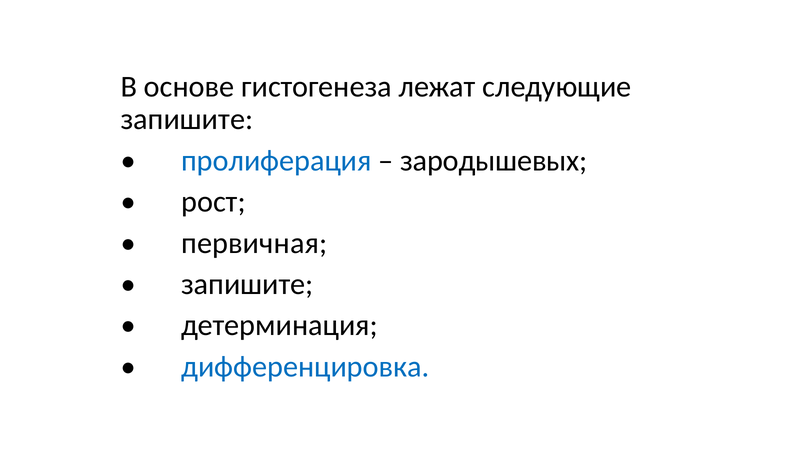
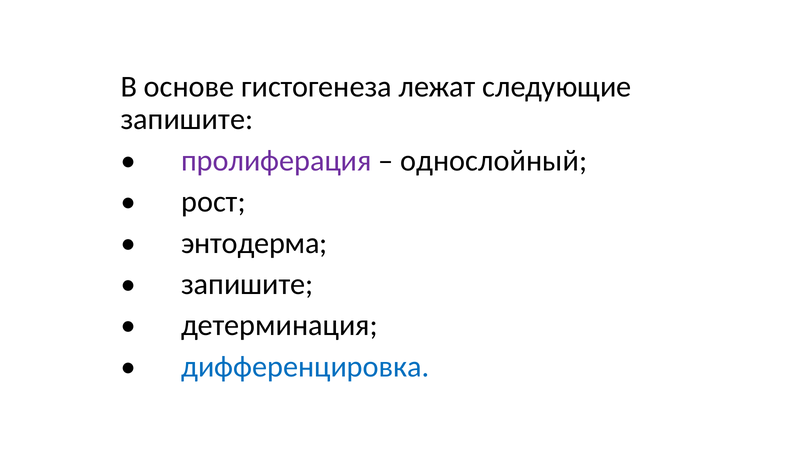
пролиферация colour: blue -> purple
зародышевых: зародышевых -> однослойный
первичная: первичная -> энтодерма
